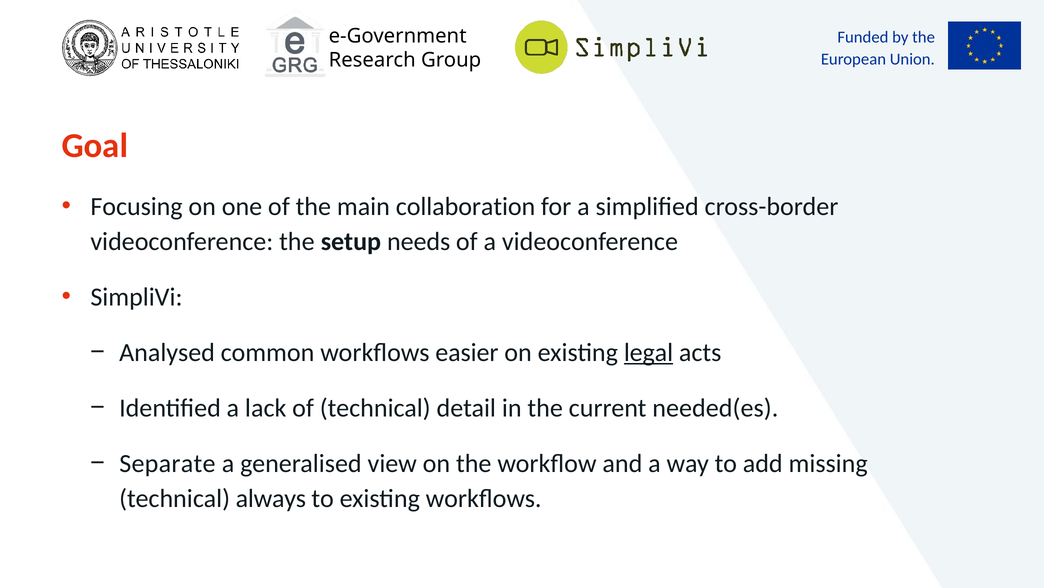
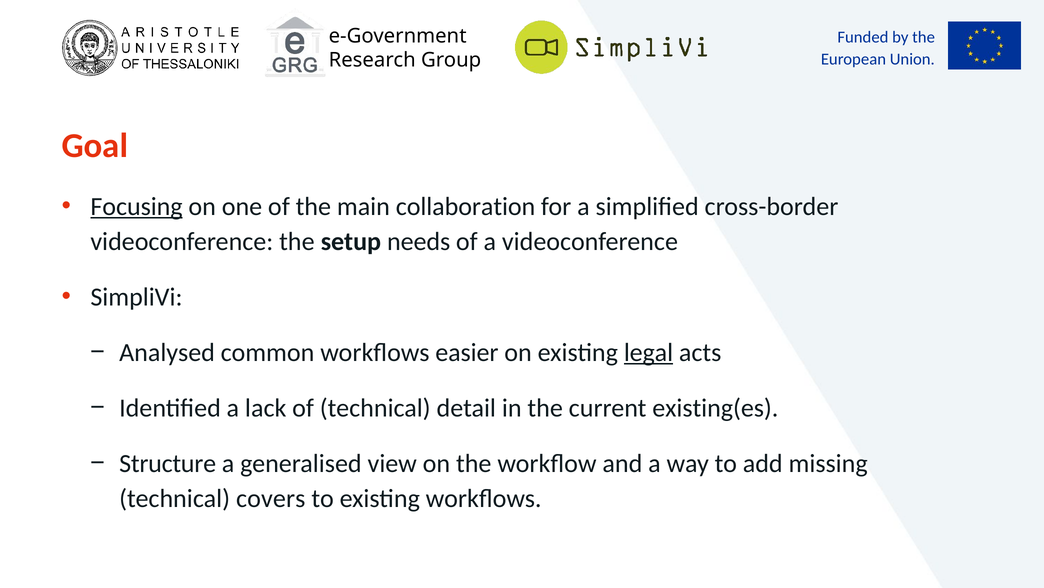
Focusing underline: none -> present
needed(es: needed(es -> existing(es
Separate: Separate -> Structure
always: always -> covers
